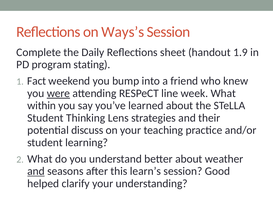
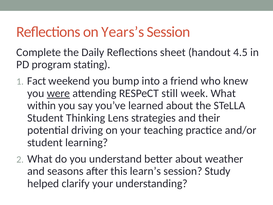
Ways’s: Ways’s -> Years’s
1.9: 1.9 -> 4.5
line: line -> still
discuss: discuss -> driving
and at (36, 171) underline: present -> none
Good: Good -> Study
